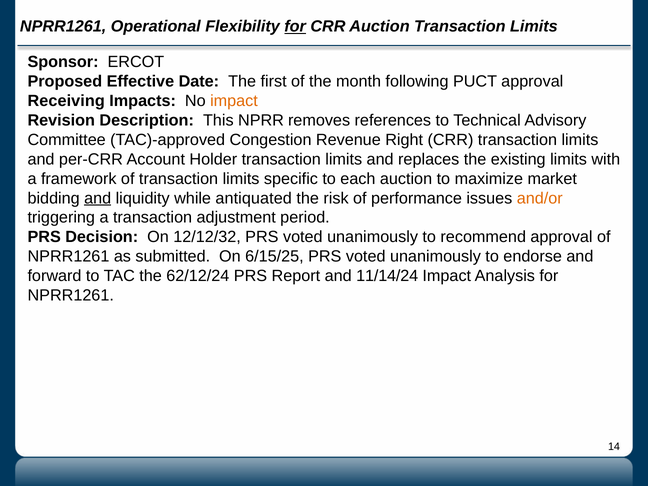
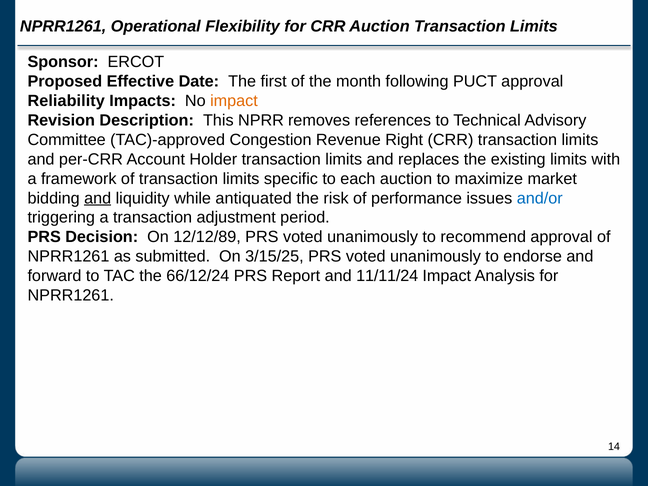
for at (295, 26) underline: present -> none
Receiving: Receiving -> Reliability
and/or colour: orange -> blue
12/12/32: 12/12/32 -> 12/12/89
6/15/25: 6/15/25 -> 3/15/25
62/12/24: 62/12/24 -> 66/12/24
11/14/24: 11/14/24 -> 11/11/24
